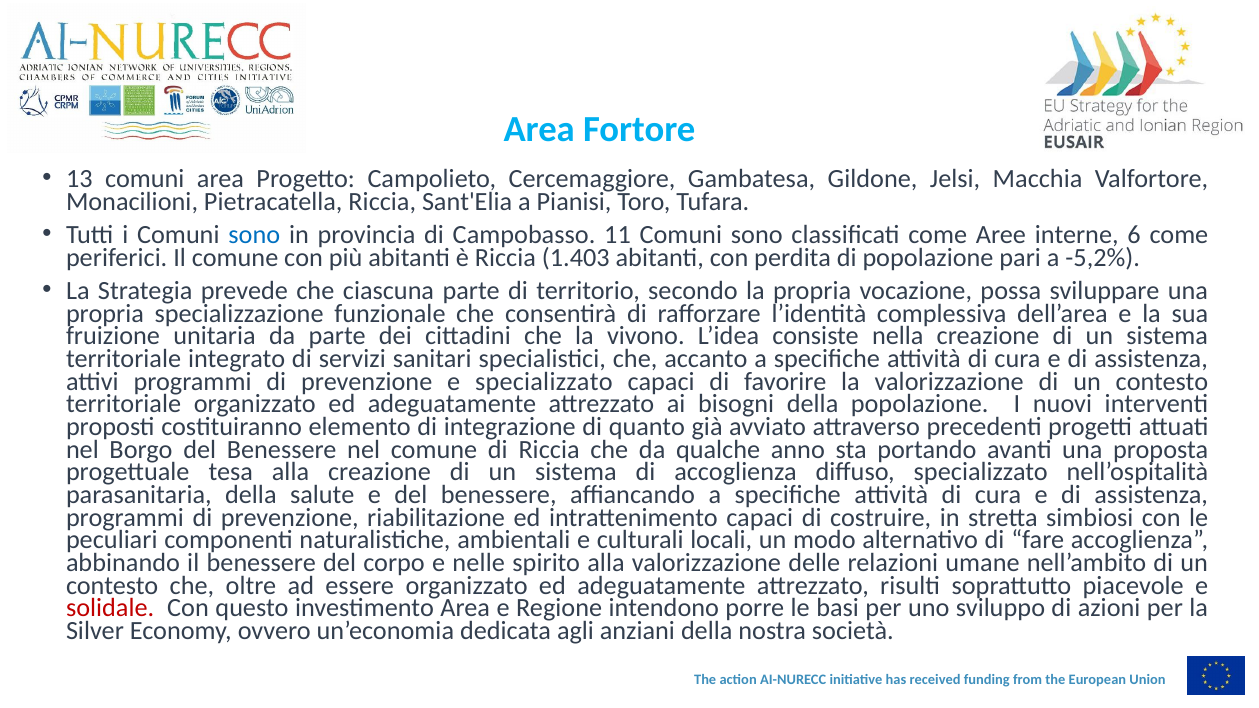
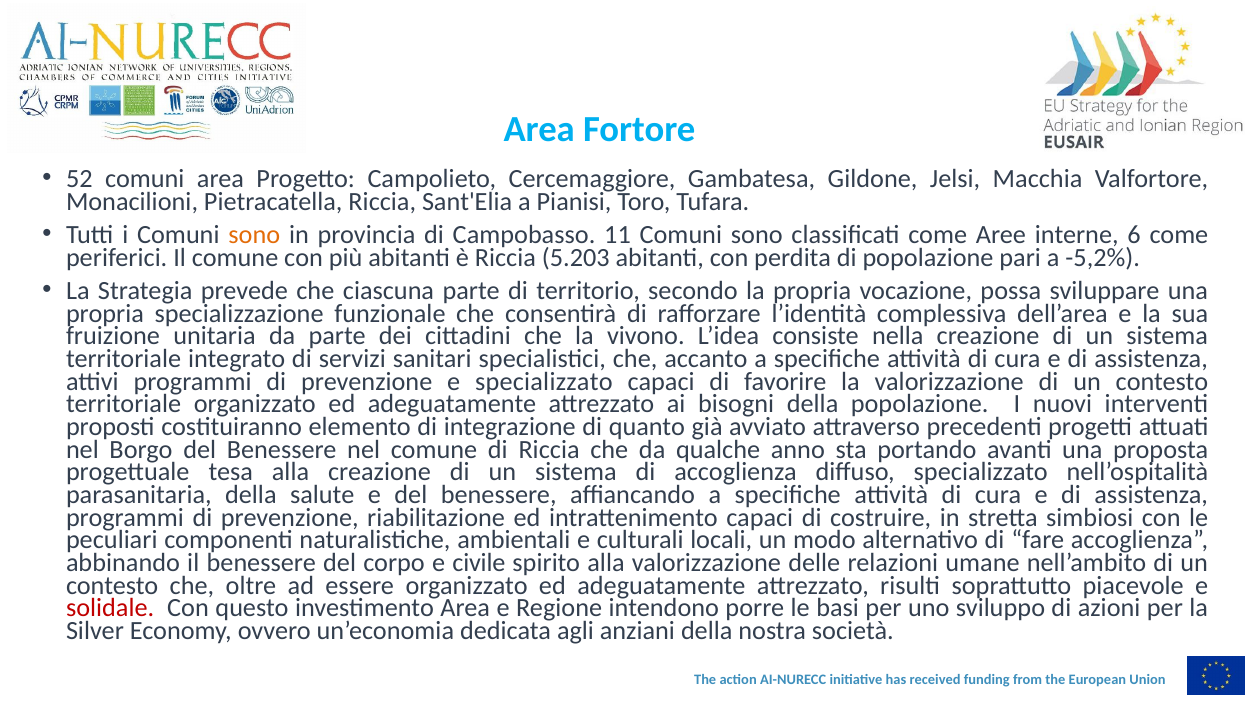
13: 13 -> 52
sono at (254, 235) colour: blue -> orange
1.403: 1.403 -> 5.203
nelle: nelle -> civile
